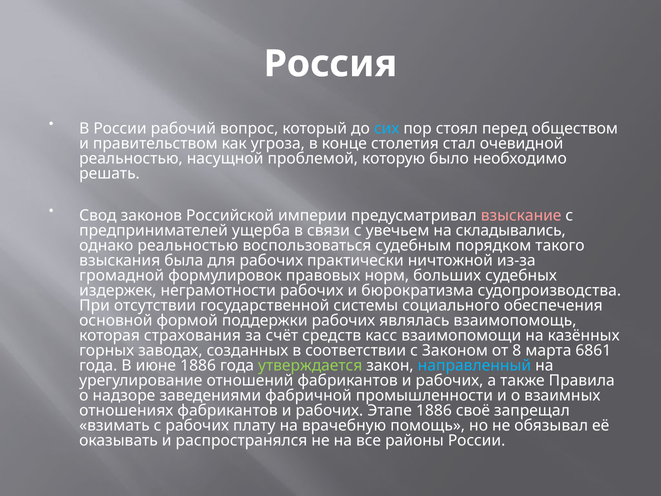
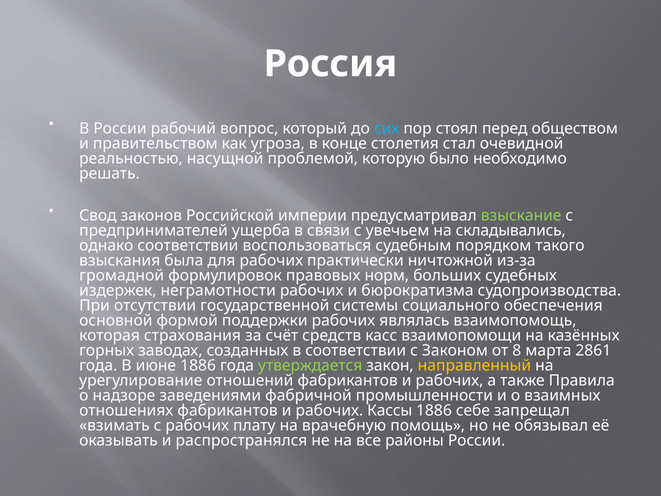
взыскание colour: pink -> light green
однако реальностью: реальностью -> соответствии
6861: 6861 -> 2861
направленный colour: light blue -> yellow
Этапе: Этапе -> Кассы
своё: своё -> себе
